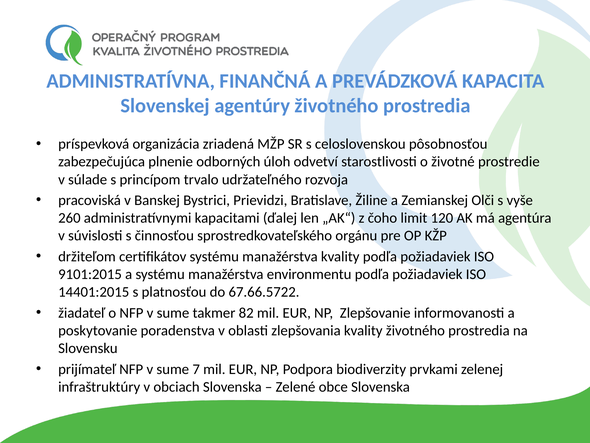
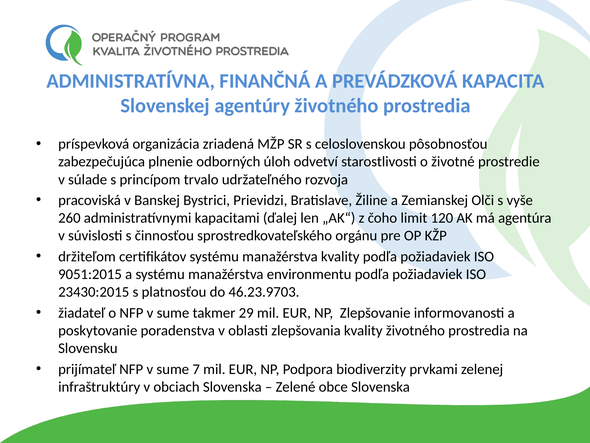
9101:2015: 9101:2015 -> 9051:2015
14401:2015: 14401:2015 -> 23430:2015
67.66.5722: 67.66.5722 -> 46.23.9703
82: 82 -> 29
